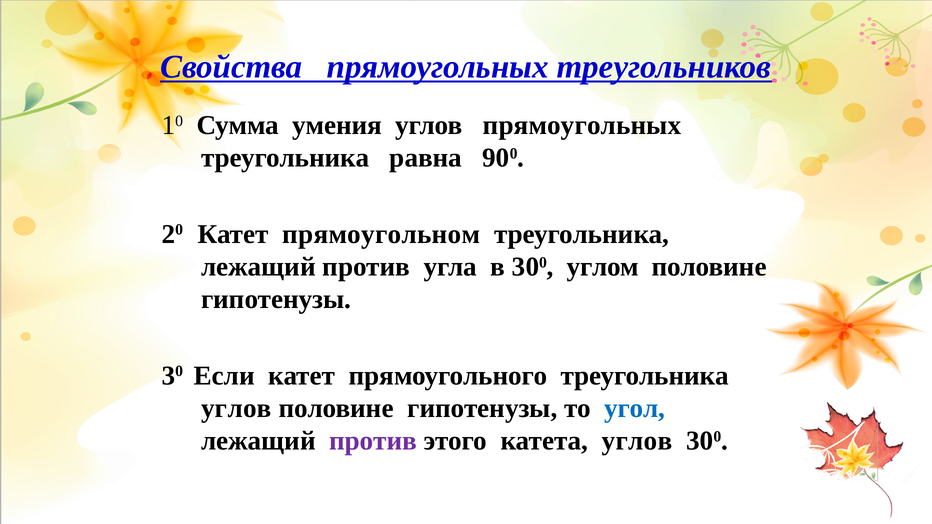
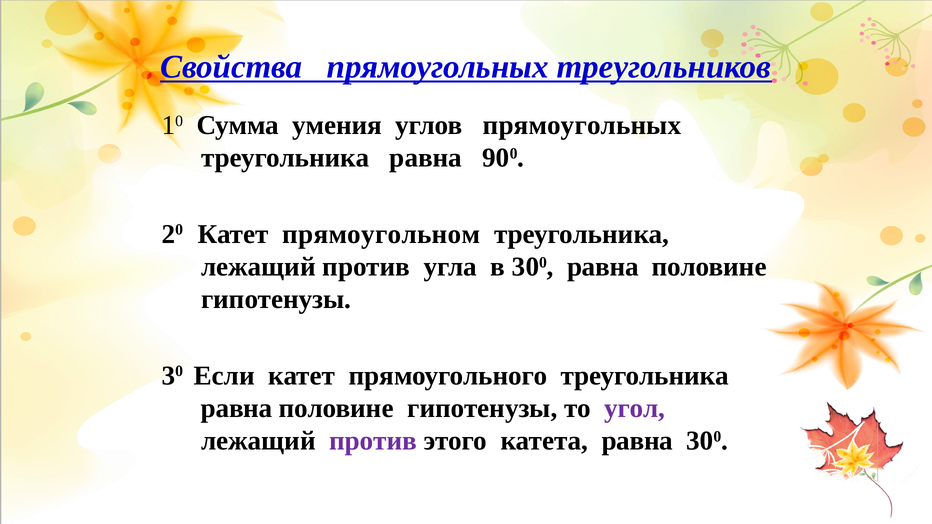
300 углом: углом -> равна
углов at (236, 408): углов -> равна
угол colour: blue -> purple
катета углов: углов -> равна
